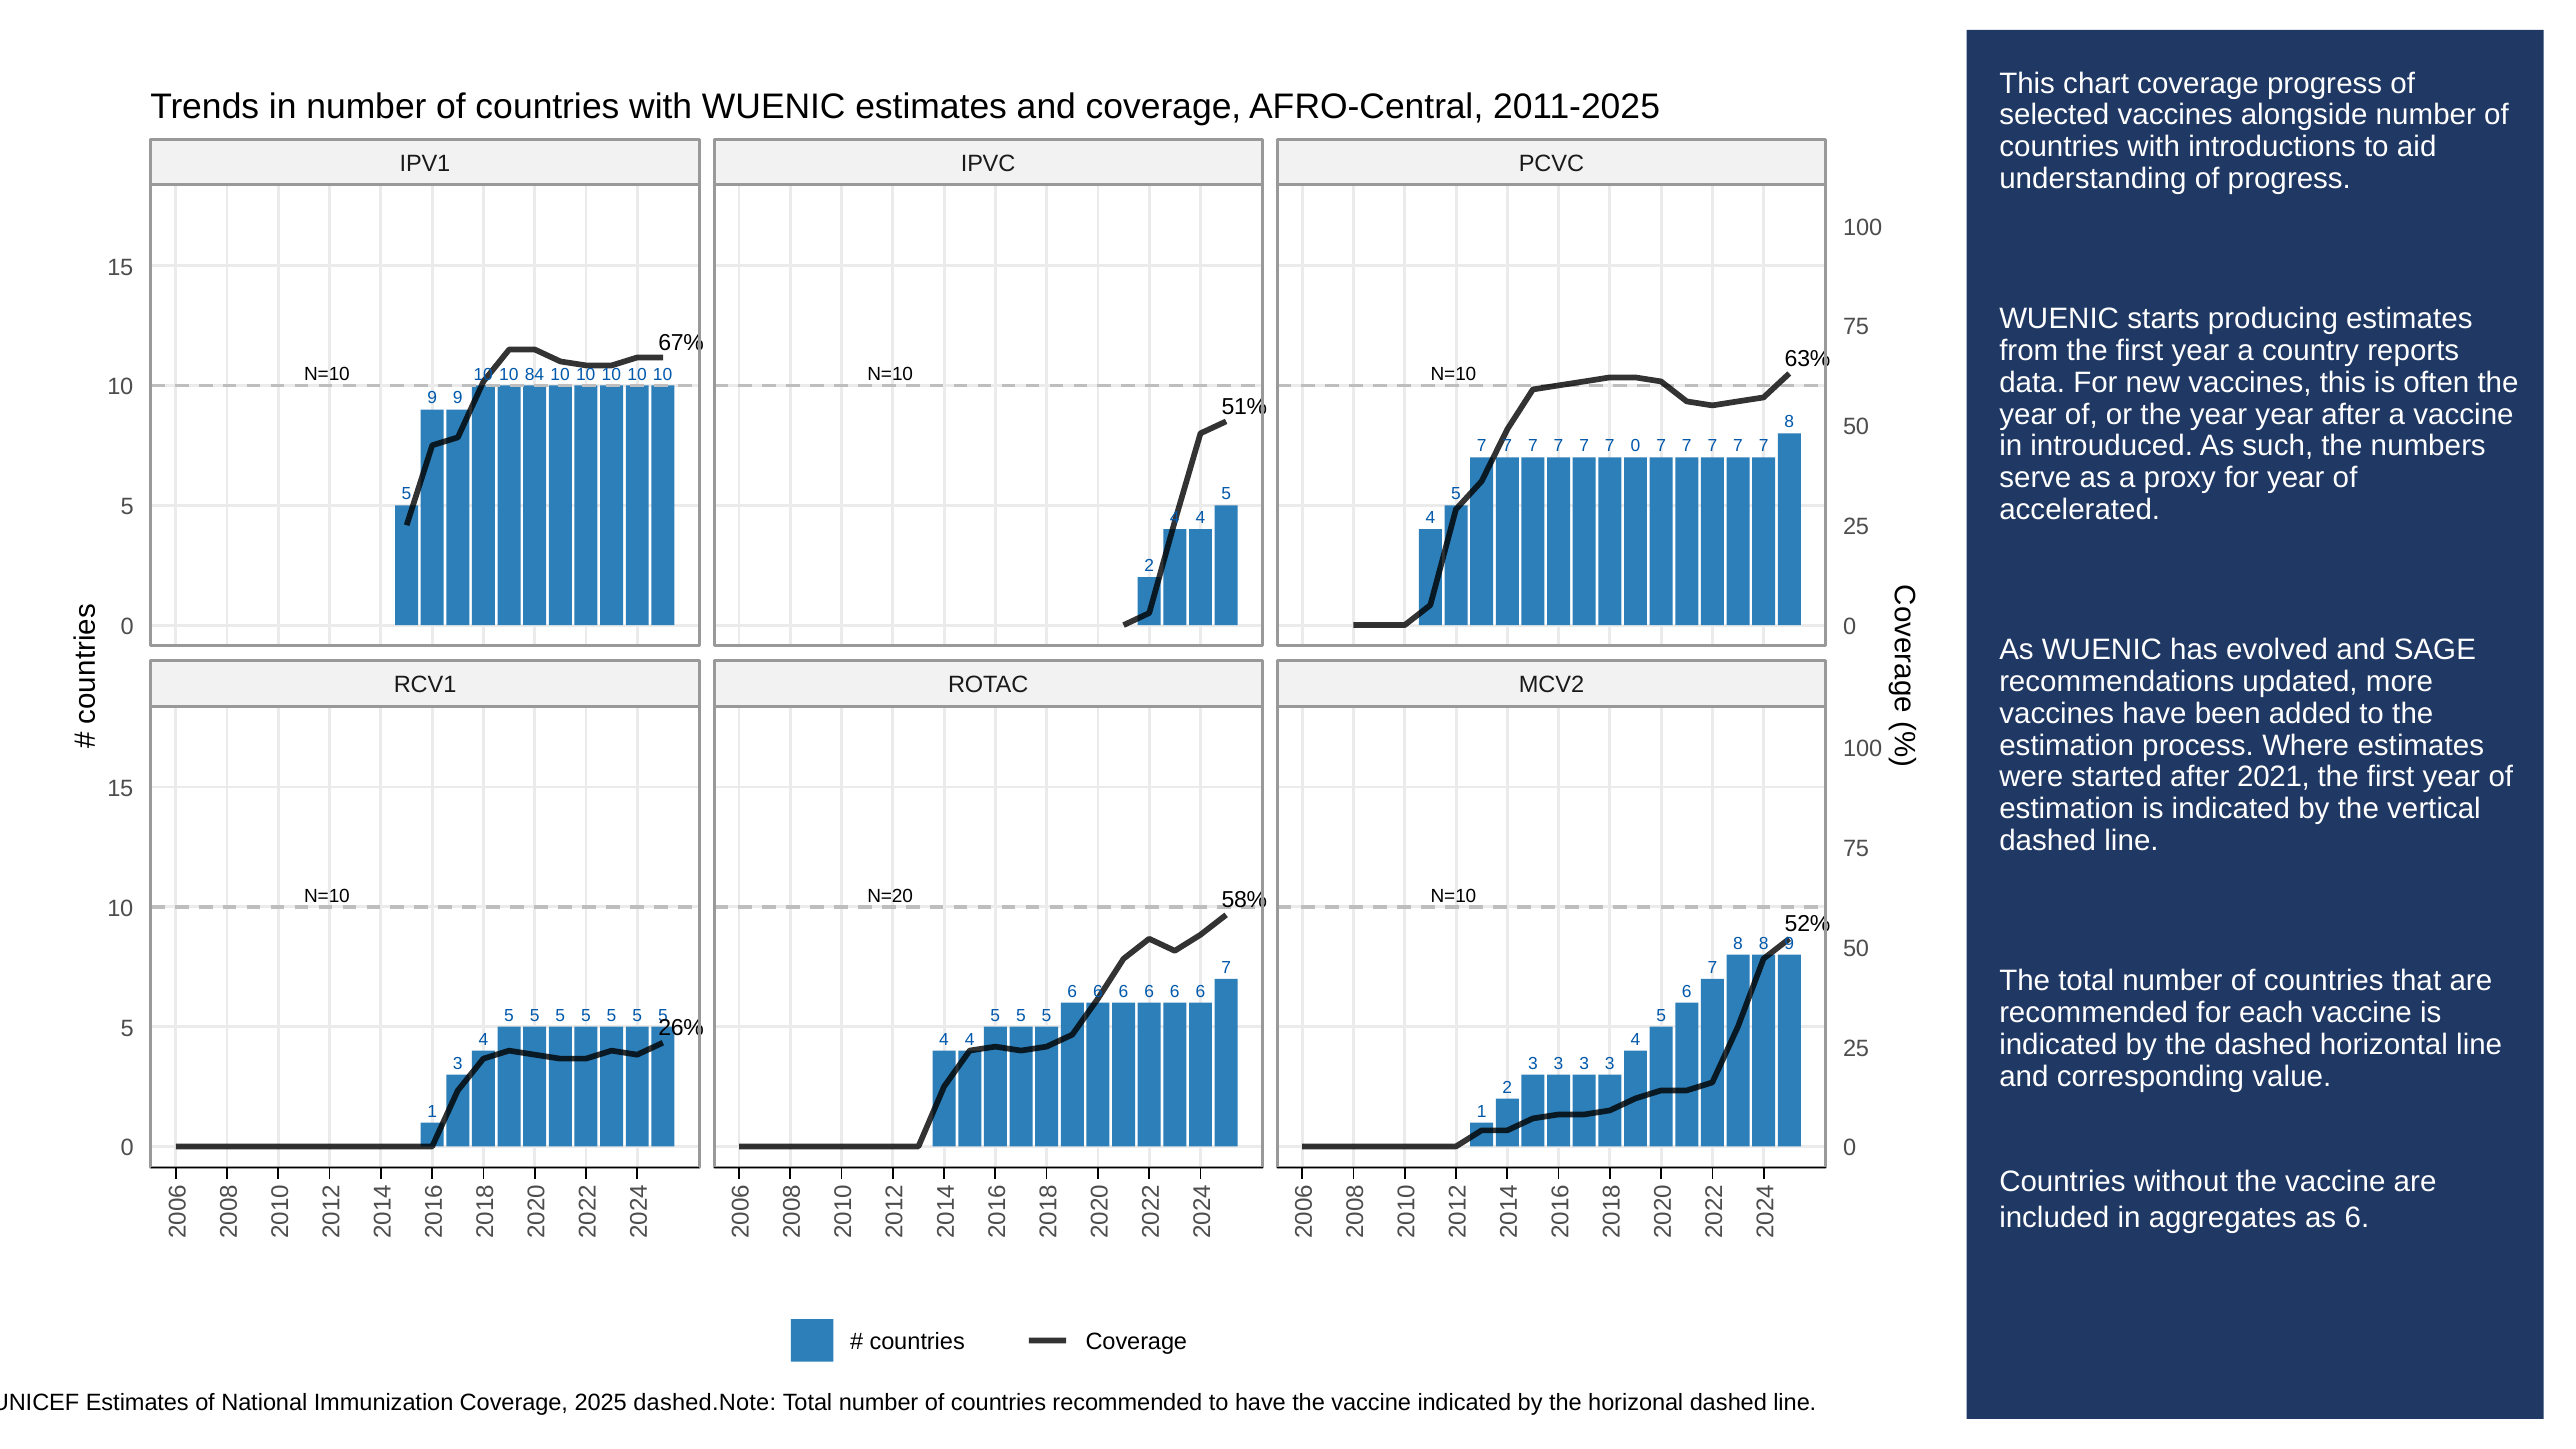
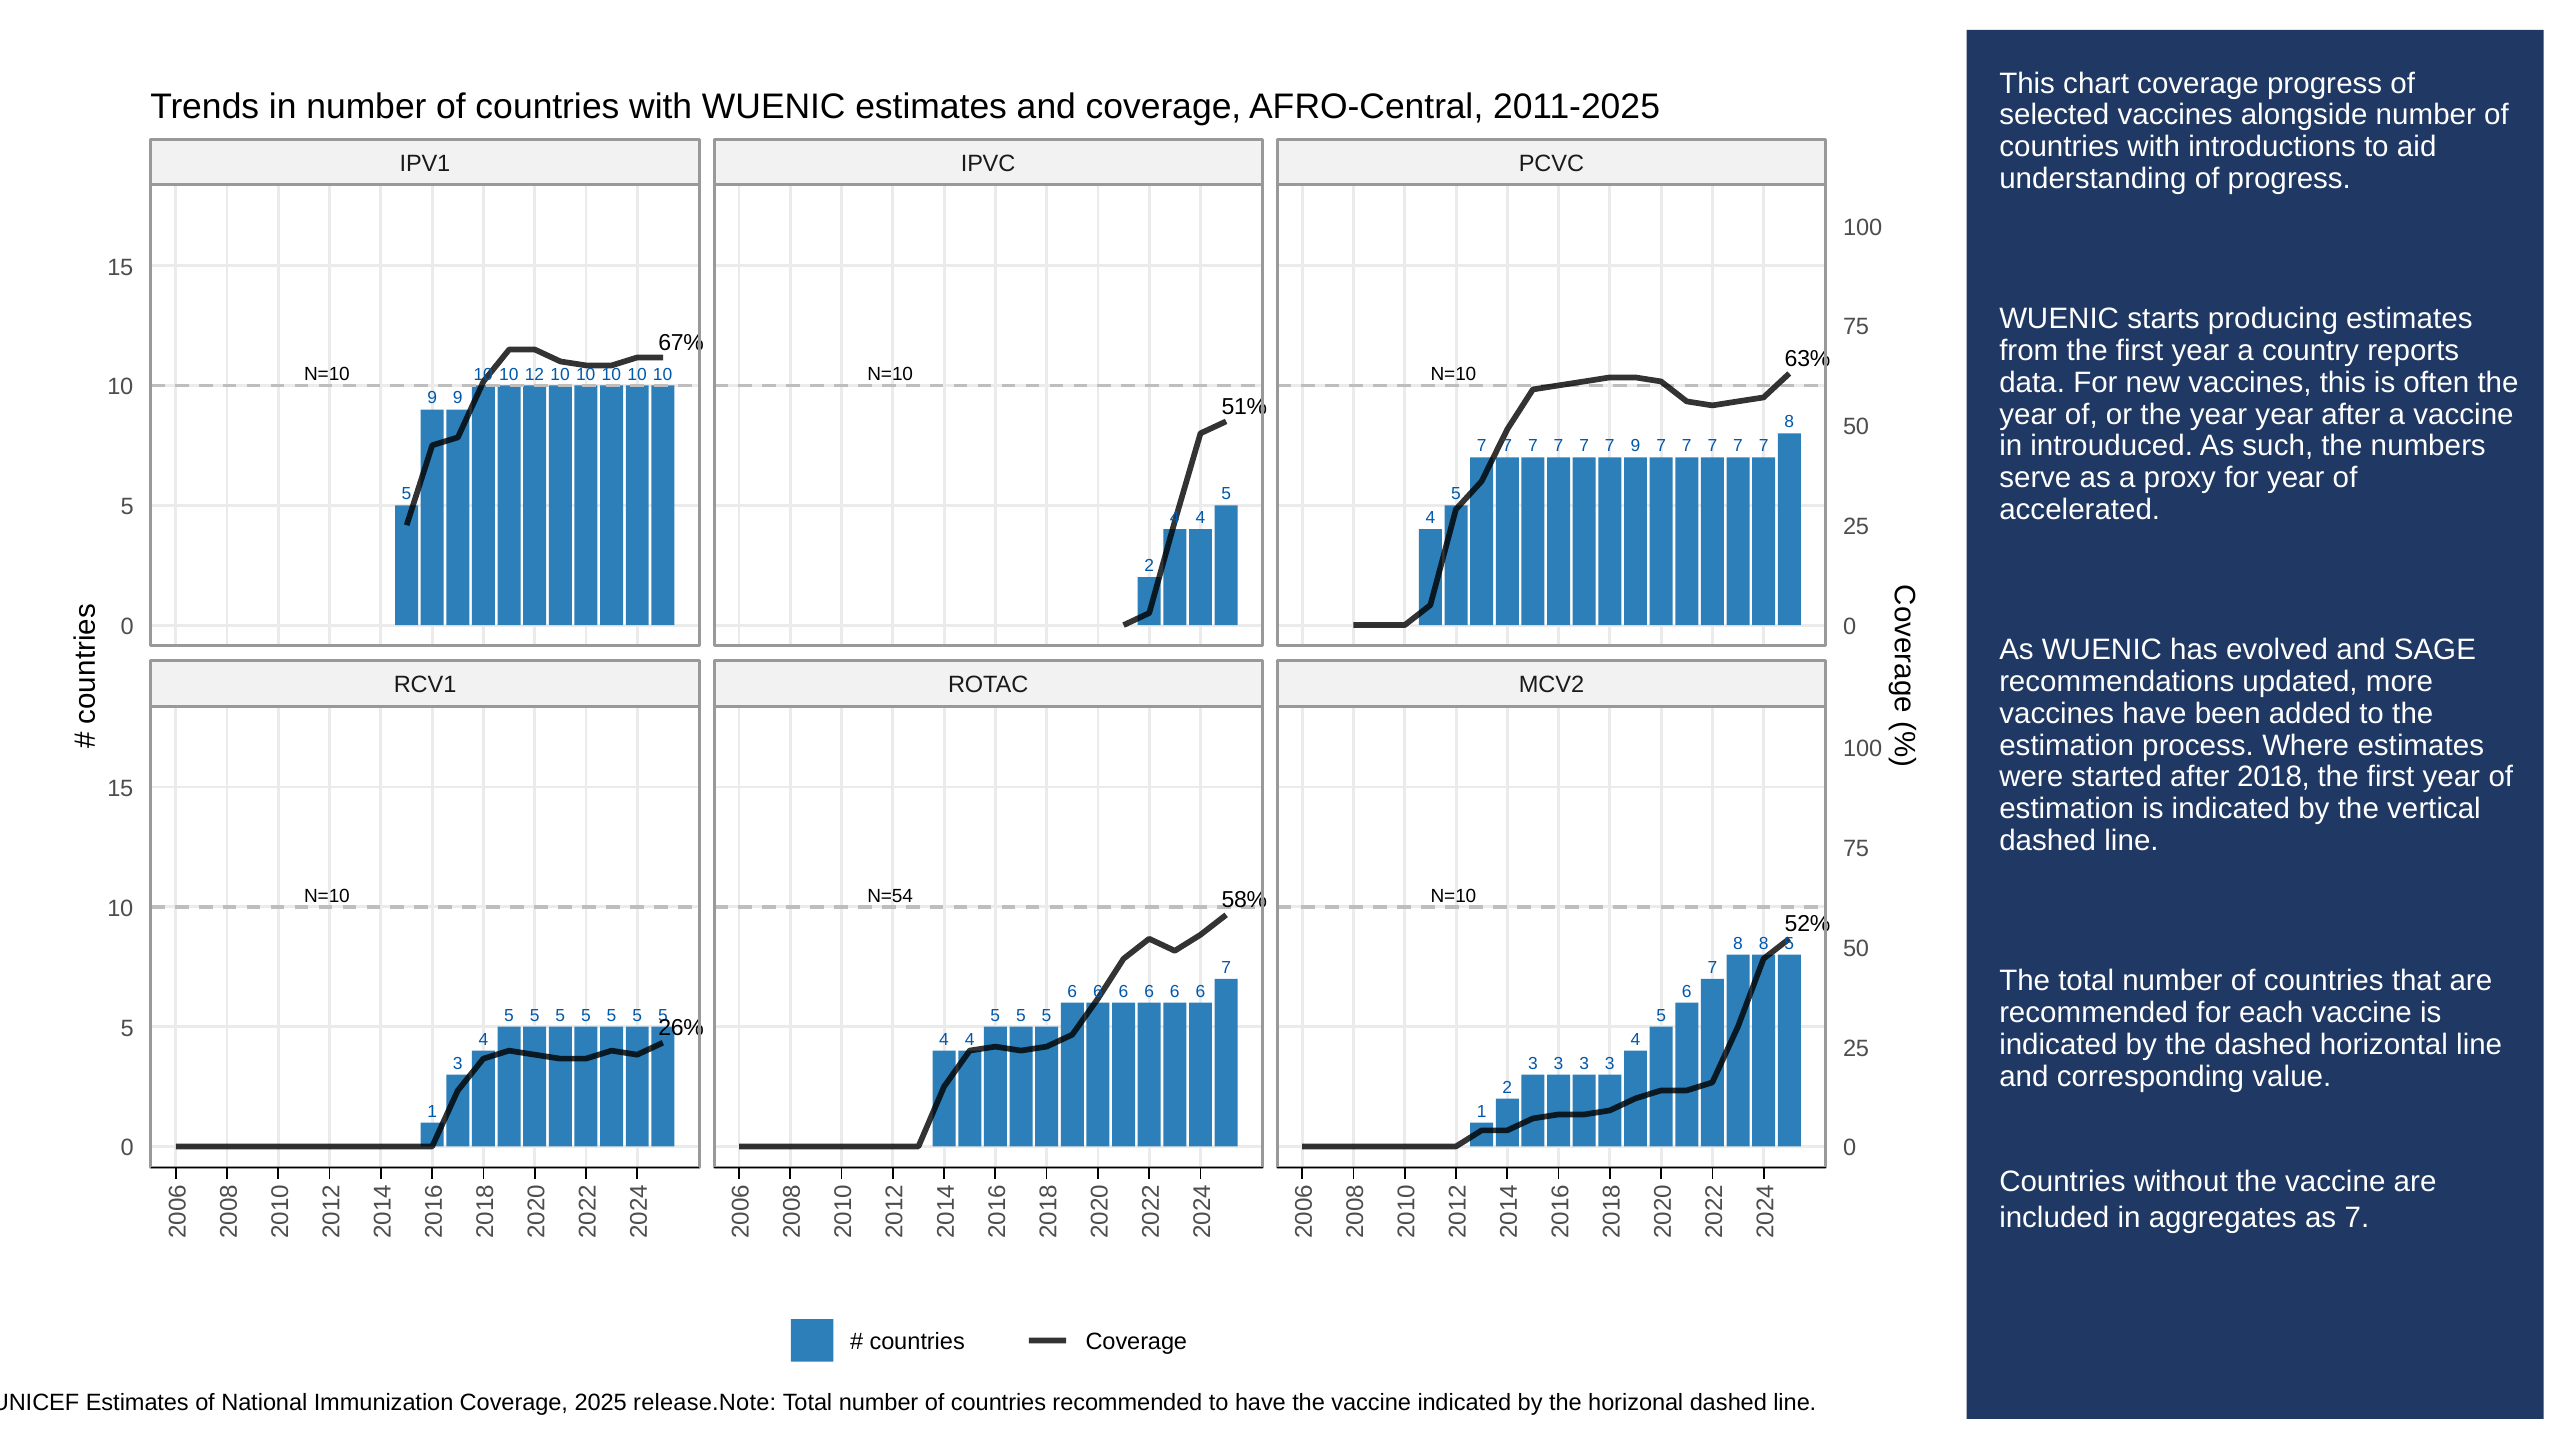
84: 84 -> 12
7 0: 0 -> 9
2021: 2021 -> 2018
N=20: N=20 -> N=54
8 9: 9 -> 5
as 6: 6 -> 7
dashed.Note: dashed.Note -> release.Note
